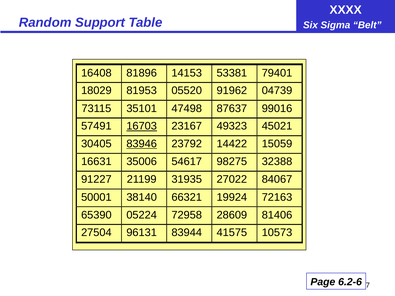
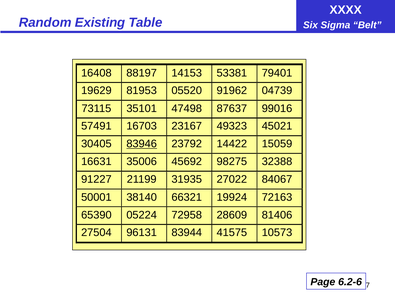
Support: Support -> Existing
81896: 81896 -> 88197
18029: 18029 -> 19629
16703 underline: present -> none
54617: 54617 -> 45692
